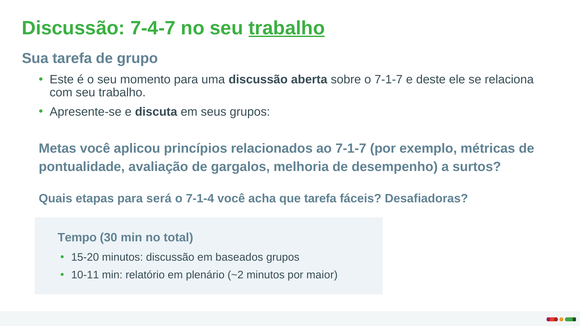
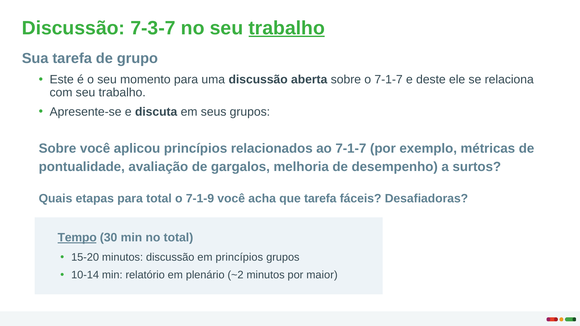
7-4-7: 7-4-7 -> 7-3-7
Metas at (58, 149): Metas -> Sobre
para será: será -> total
7-1-4: 7-1-4 -> 7-1-9
Tempo underline: none -> present
em baseados: baseados -> princípios
10-11: 10-11 -> 10-14
